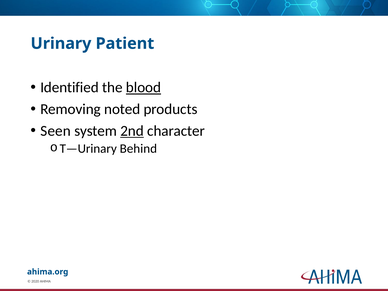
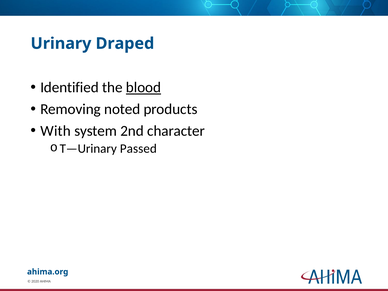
Patient: Patient -> Draped
Seen: Seen -> With
2nd underline: present -> none
Behind: Behind -> Passed
